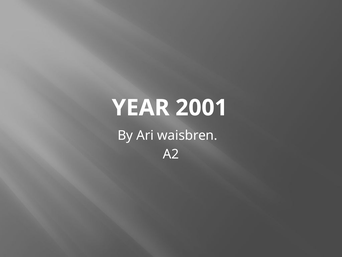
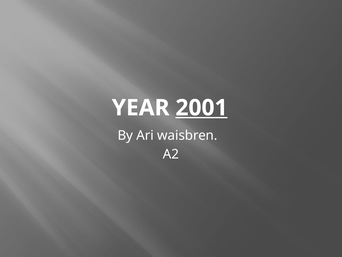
2001 underline: none -> present
